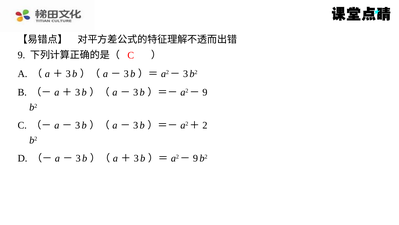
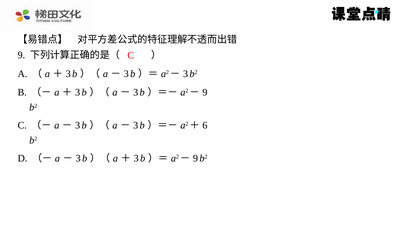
2: 2 -> 6
